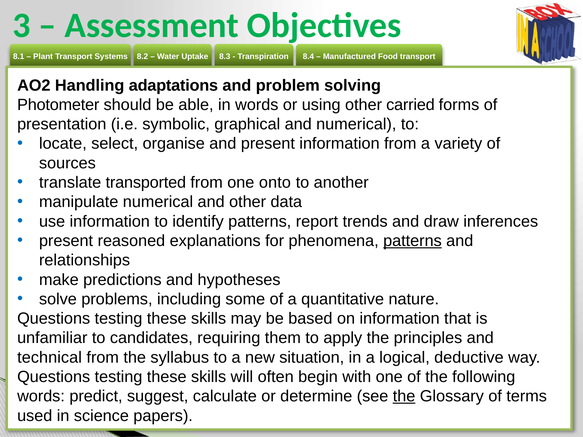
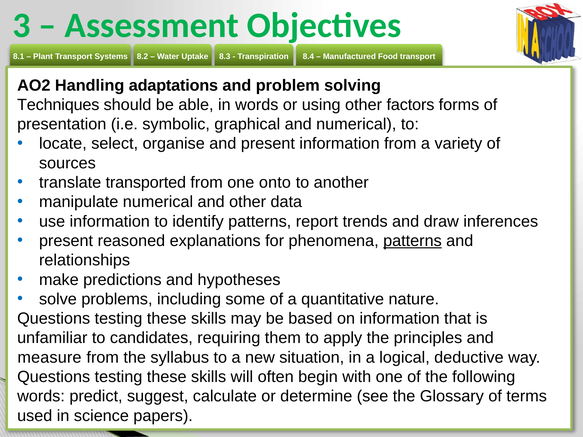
Photometer: Photometer -> Techniques
carried: carried -> factors
technical: technical -> measure
the at (404, 396) underline: present -> none
